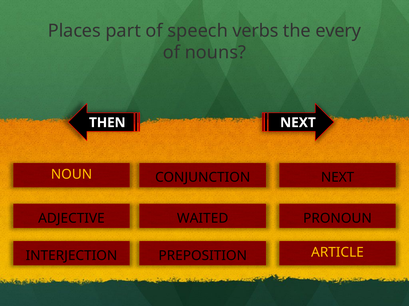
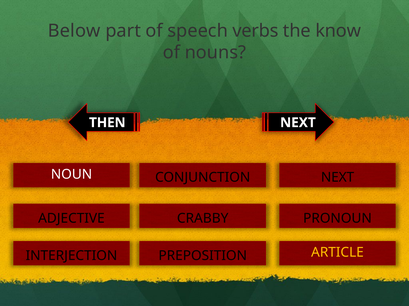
Places: Places -> Below
every: every -> know
NOUN colour: yellow -> white
WAITED: WAITED -> CRABBY
